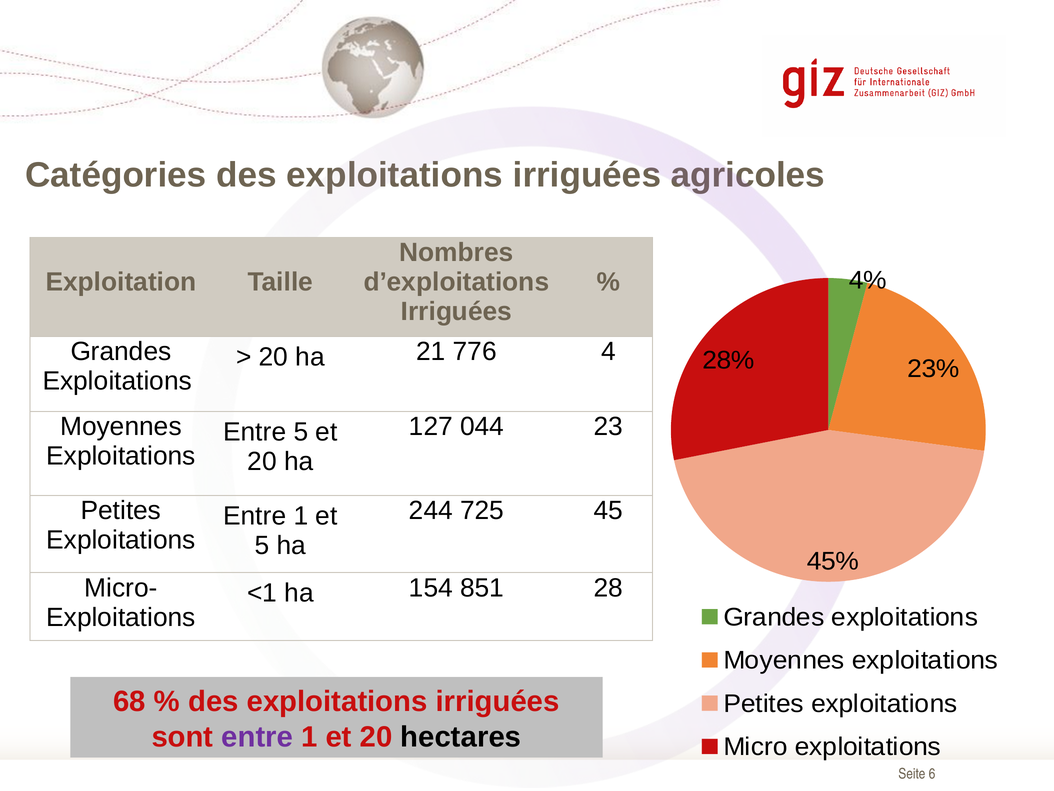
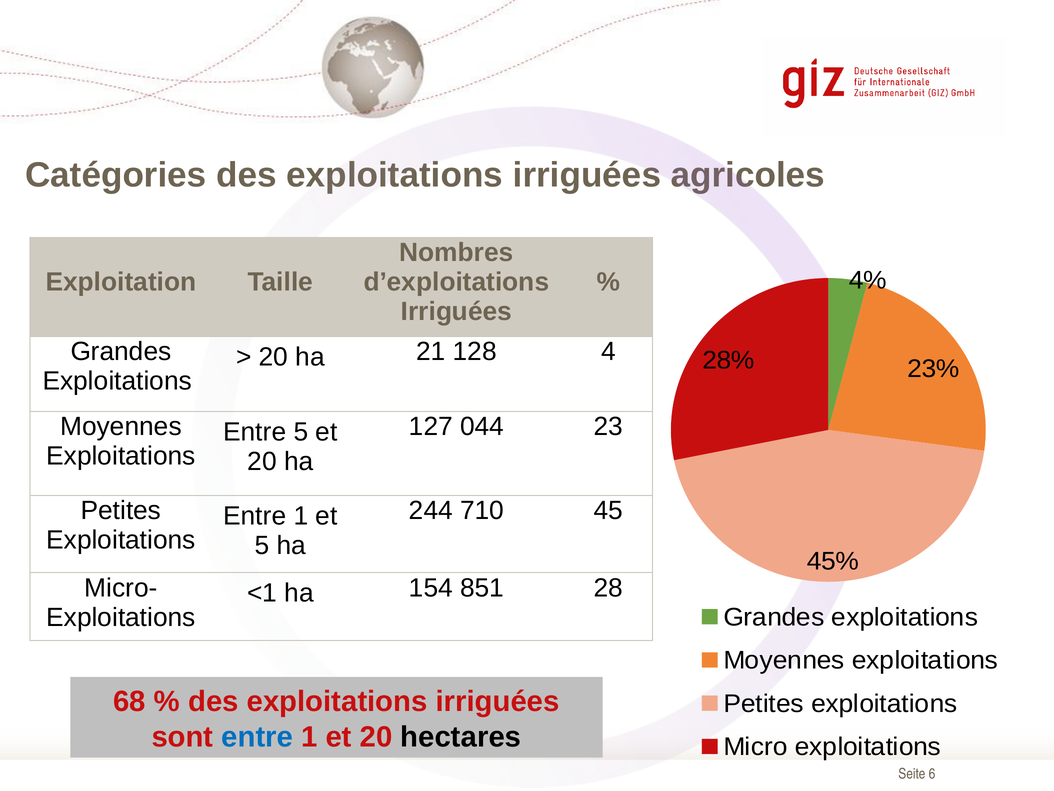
776: 776 -> 128
725: 725 -> 710
entre at (257, 736) colour: purple -> blue
